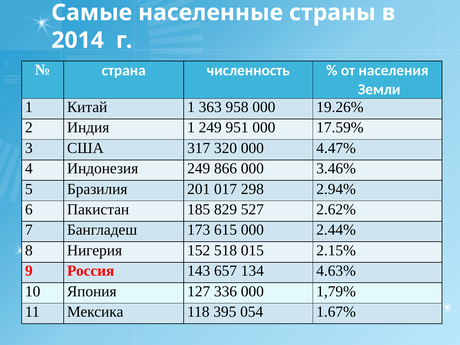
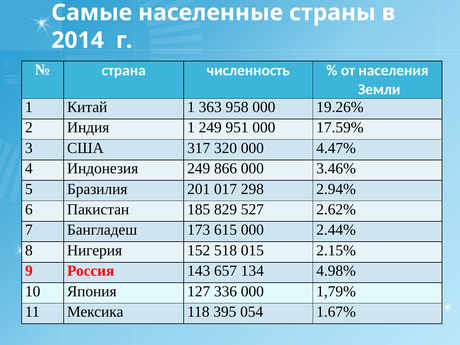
4.63%: 4.63% -> 4.98%
